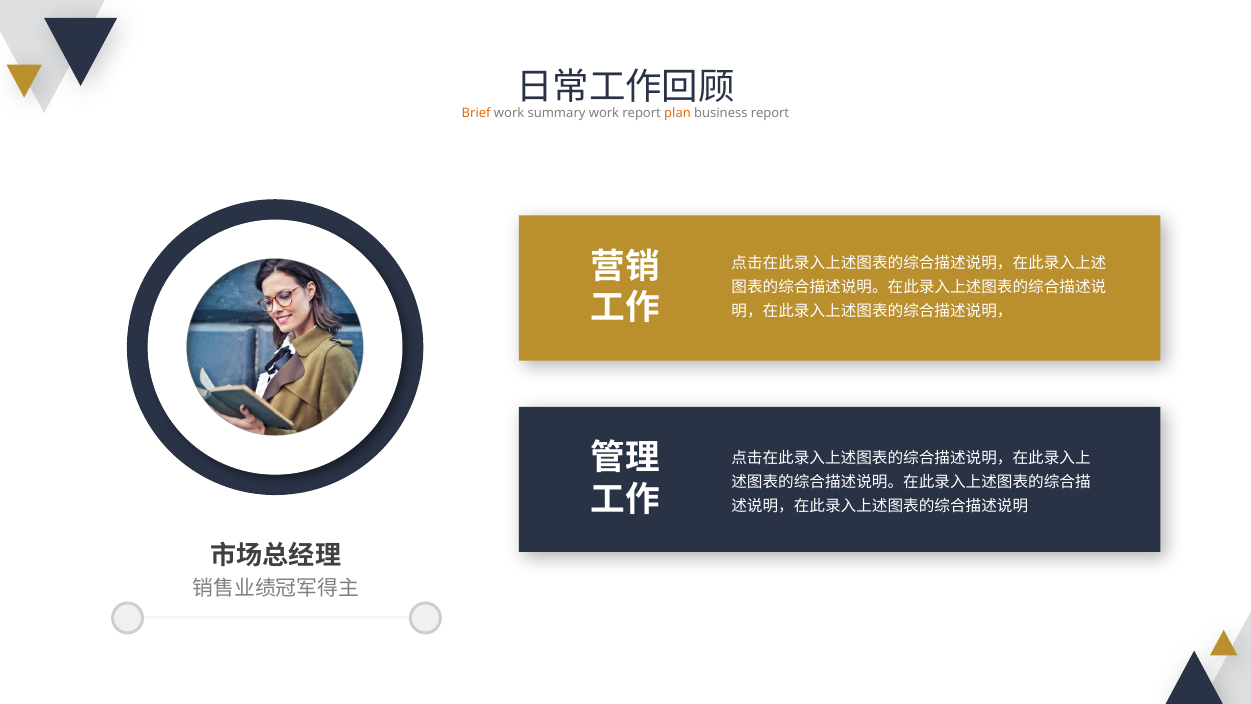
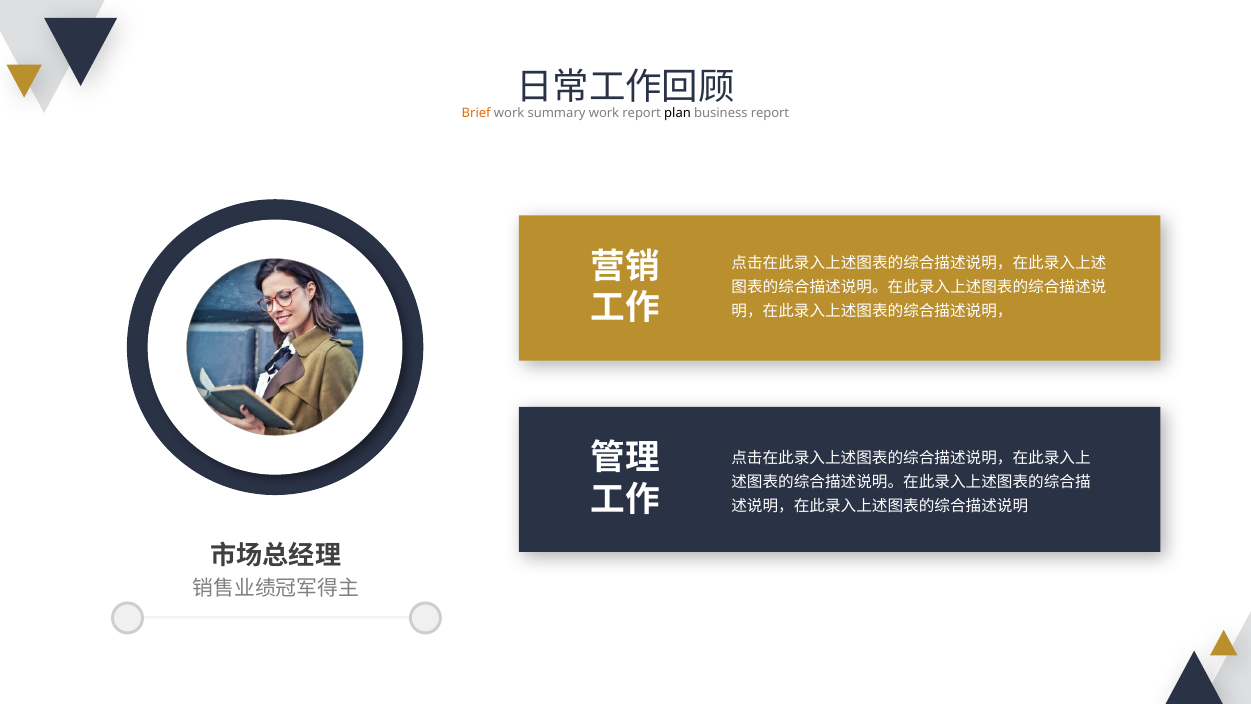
plan colour: orange -> black
